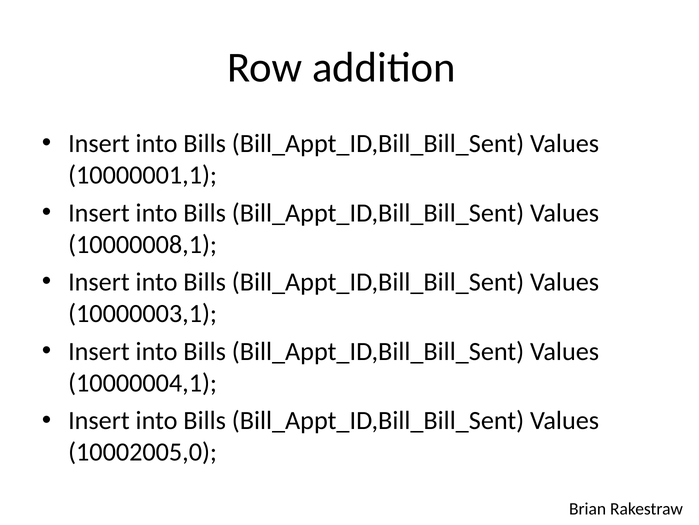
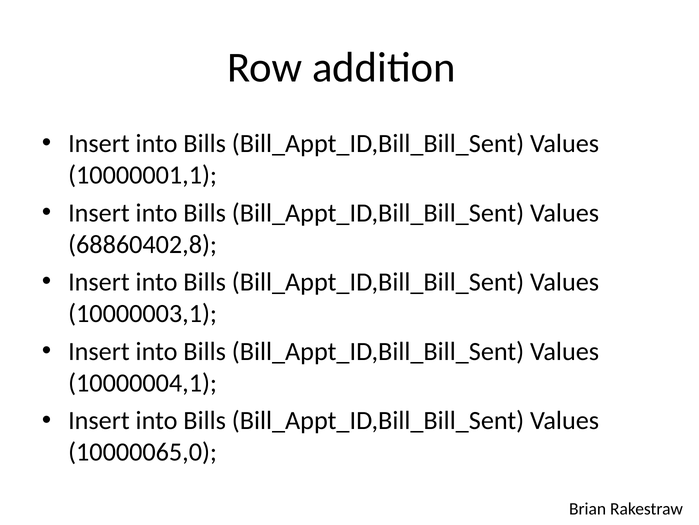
10000008,1: 10000008,1 -> 68860402,8
10002005,0: 10002005,0 -> 10000065,0
